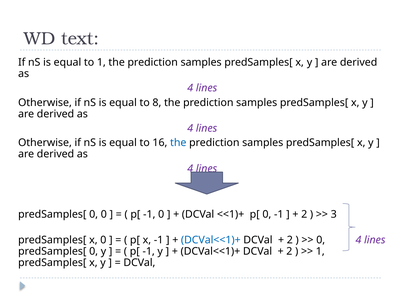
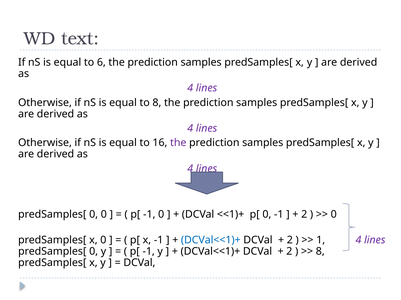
to 1: 1 -> 6
the at (178, 143) colour: blue -> purple
3 at (334, 215): 3 -> 0
0 at (321, 241): 0 -> 1
1 at (320, 252): 1 -> 8
